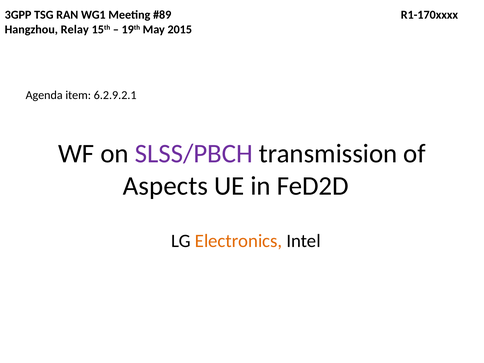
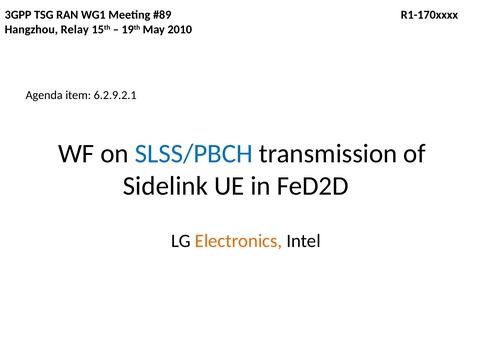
2015: 2015 -> 2010
SLSS/PBCH colour: purple -> blue
Aspects: Aspects -> Sidelink
